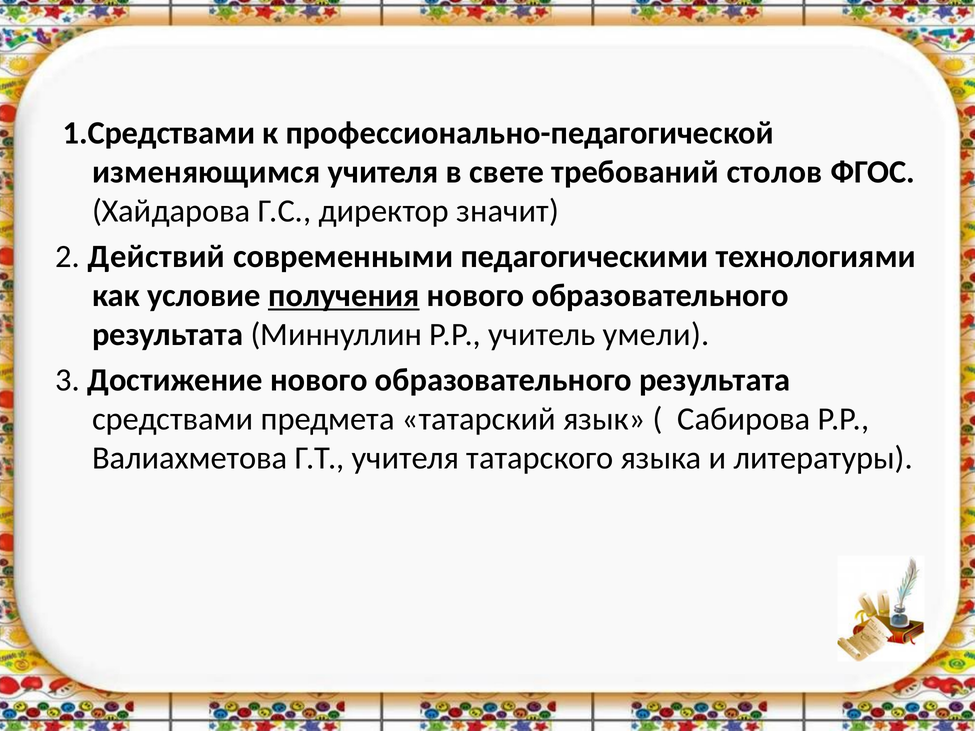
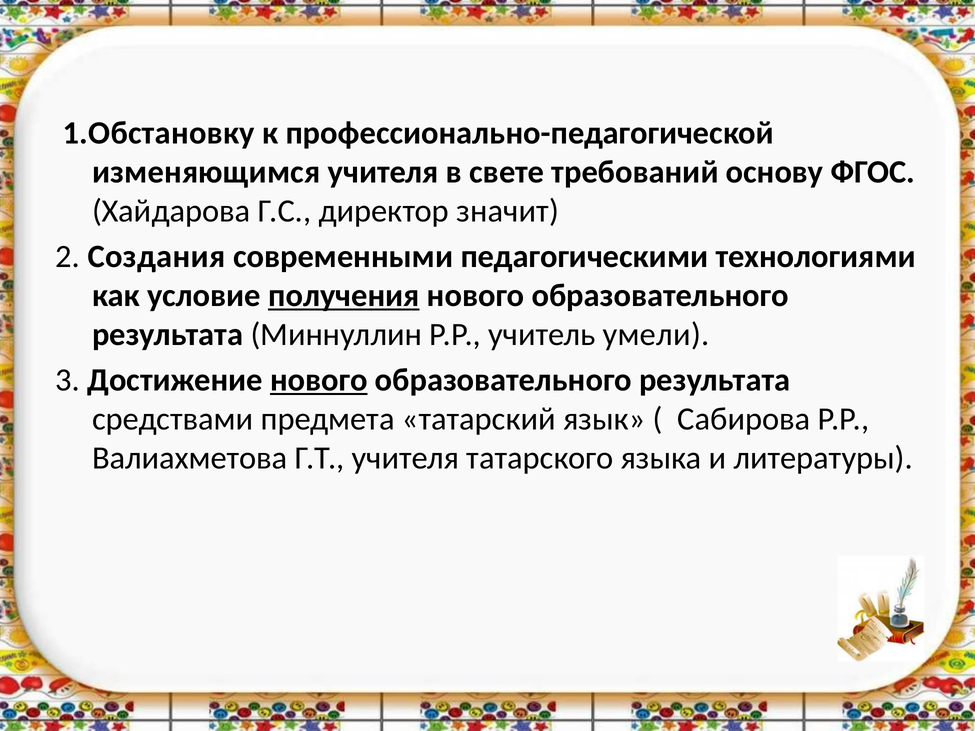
1.Средствами: 1.Средствами -> 1.Обстановку
столов: столов -> основу
Действий: Действий -> Создания
нового at (319, 380) underline: none -> present
